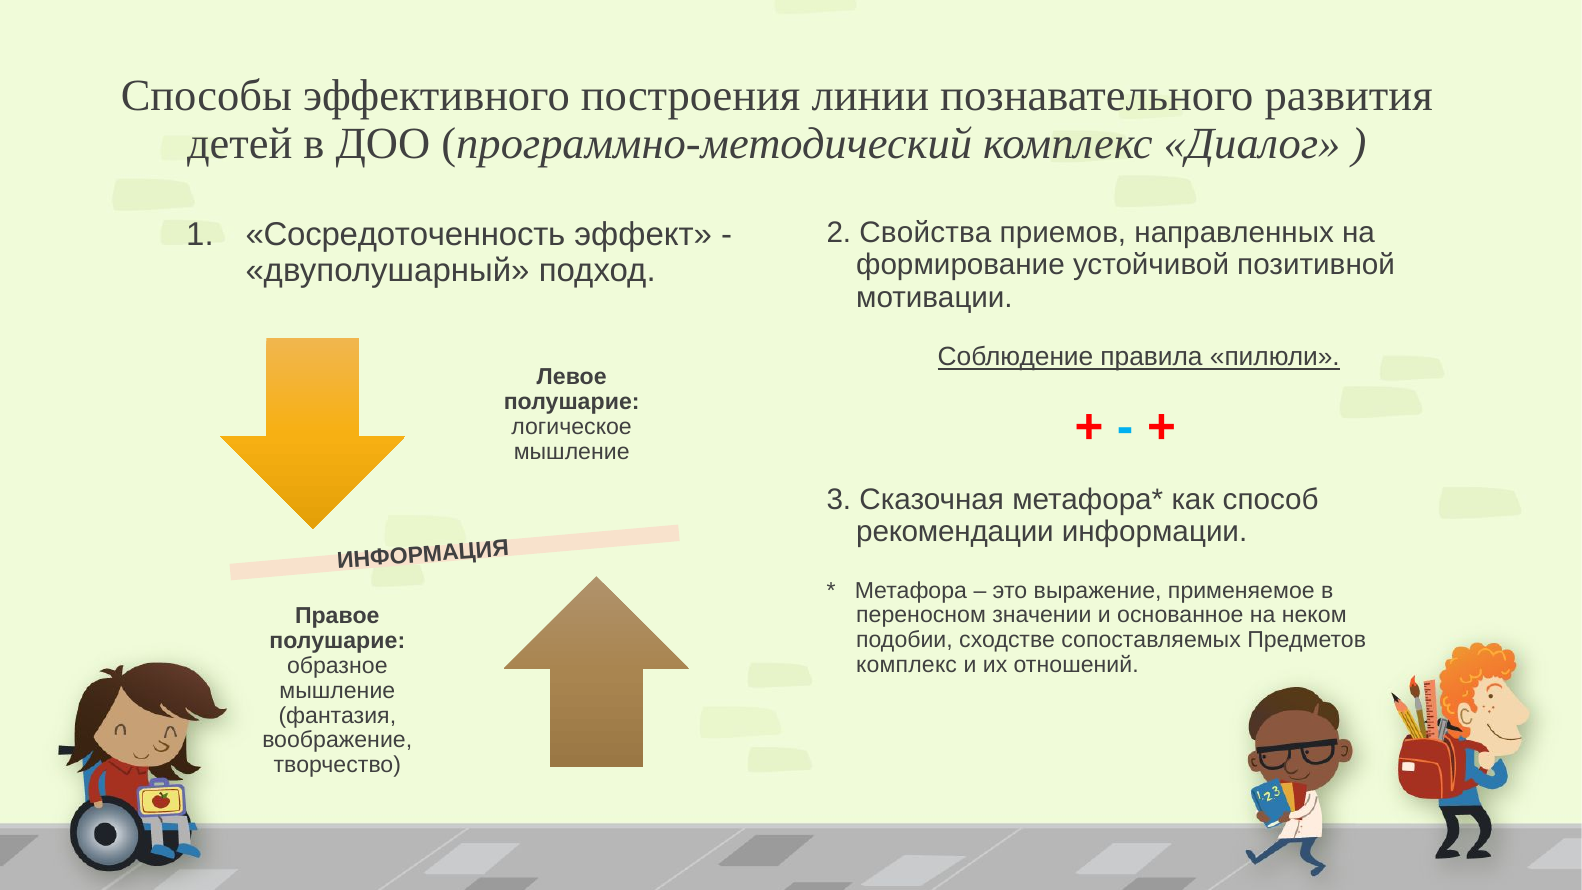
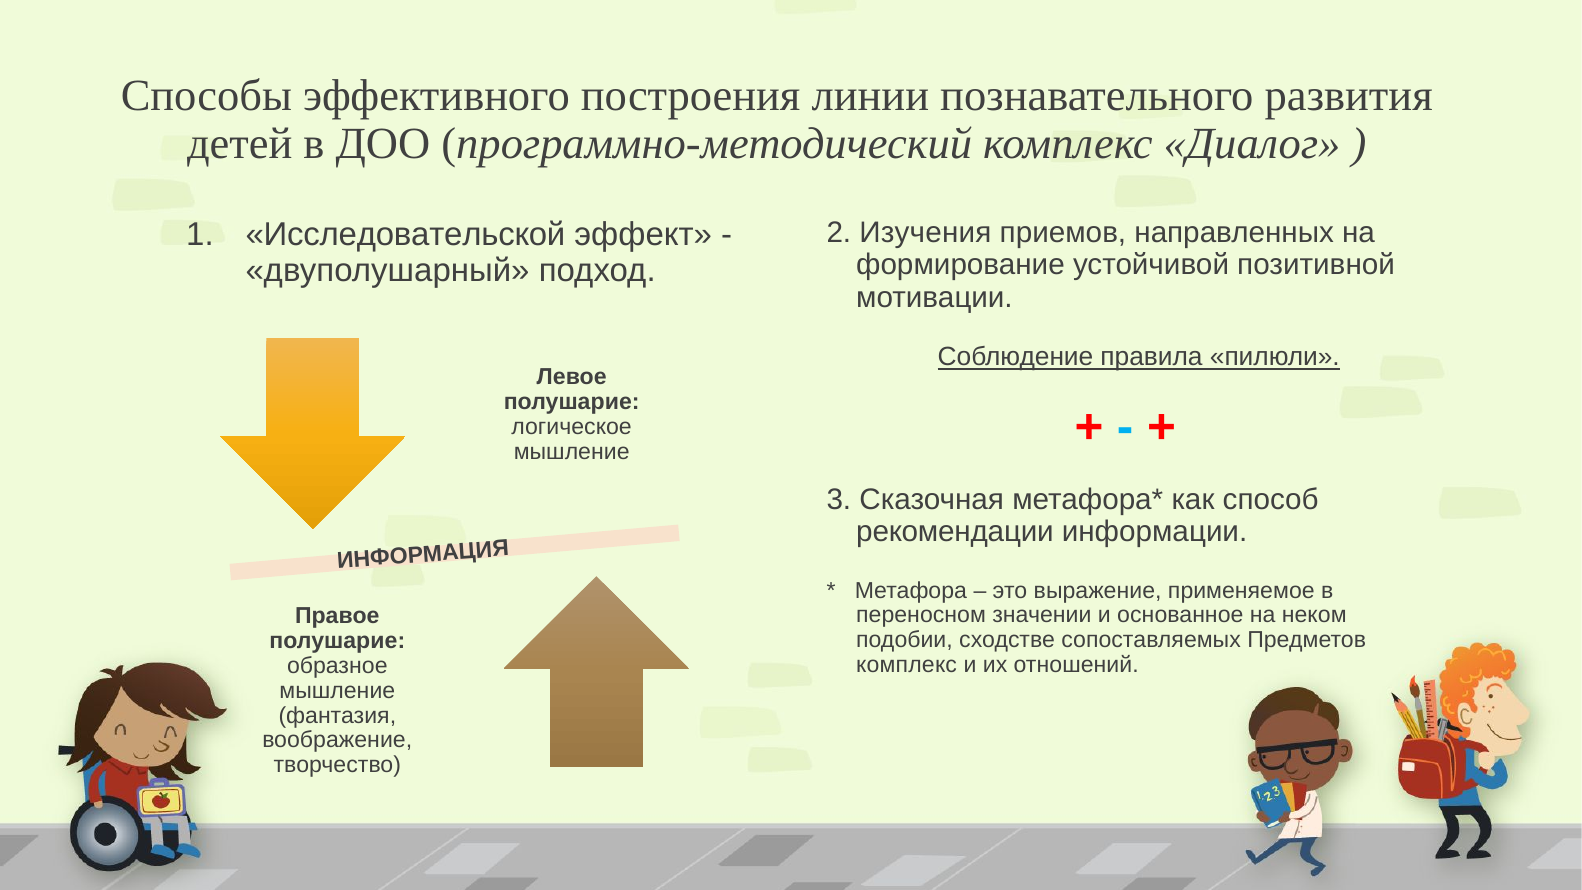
Свойства: Свойства -> Изучения
Сосредоточенность: Сосредоточенность -> Исследовательской
